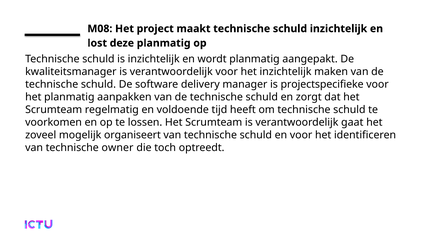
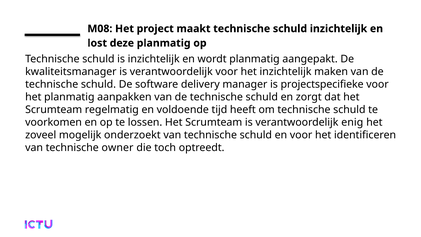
gaat: gaat -> enig
organiseert: organiseert -> onderzoekt
